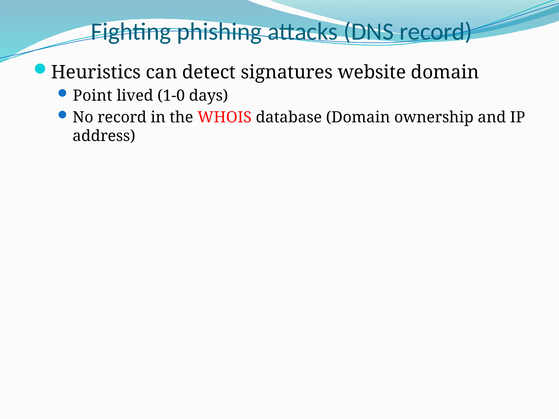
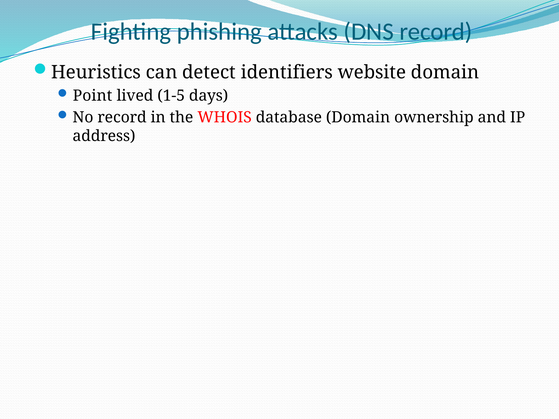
signatures: signatures -> identifiers
1-0: 1-0 -> 1-5
